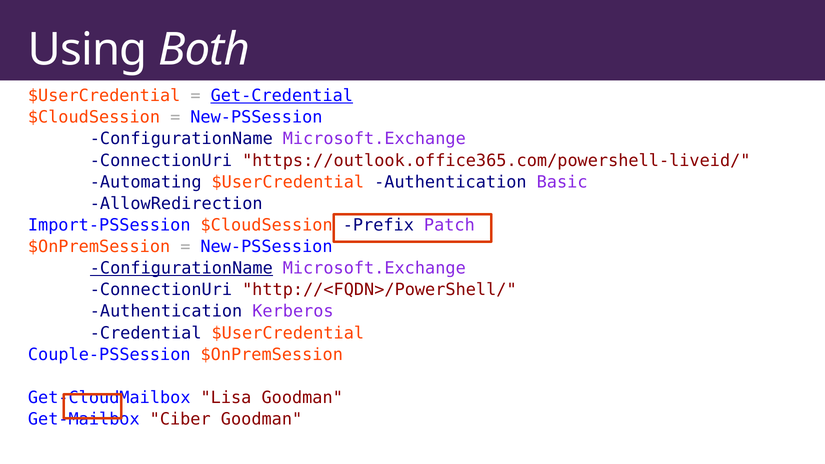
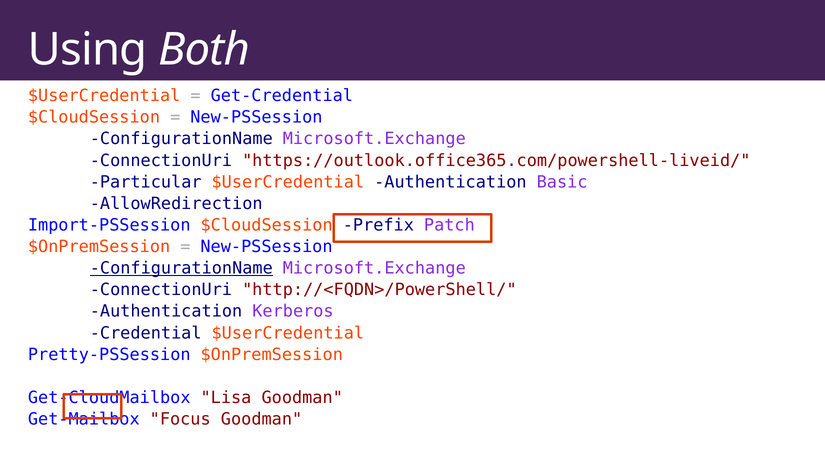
Get-Credential underline: present -> none
Automating: Automating -> Particular
Couple-PSSession: Couple-PSSession -> Pretty-PSSession
Ciber: Ciber -> Focus
